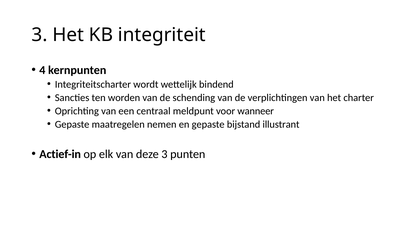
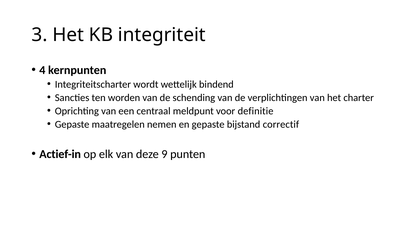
wanneer: wanneer -> definitie
illustrant: illustrant -> correctif
deze 3: 3 -> 9
